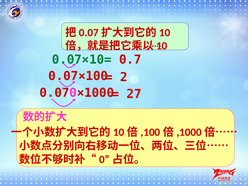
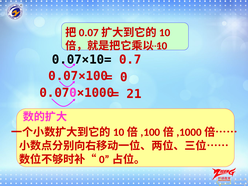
0.07×10= colour: green -> black
2: 2 -> 0
27: 27 -> 21
